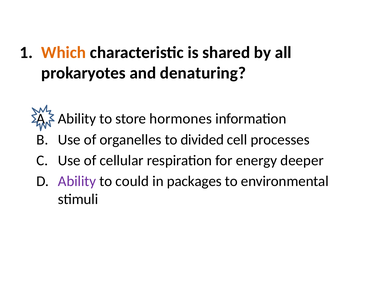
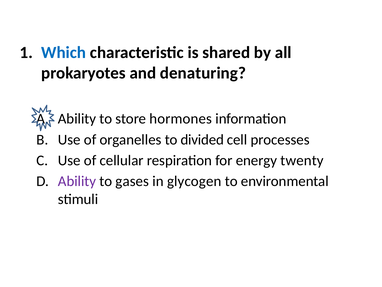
Which colour: orange -> blue
deeper: deeper -> twenty
could: could -> gases
packages: packages -> glycogen
